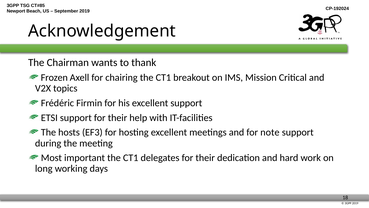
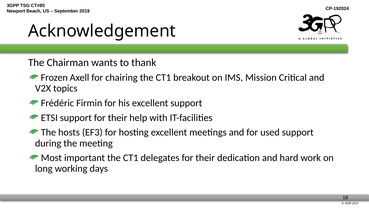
note: note -> used
